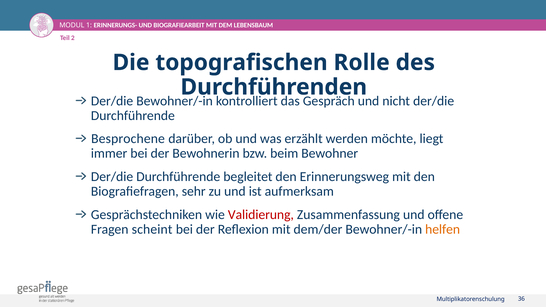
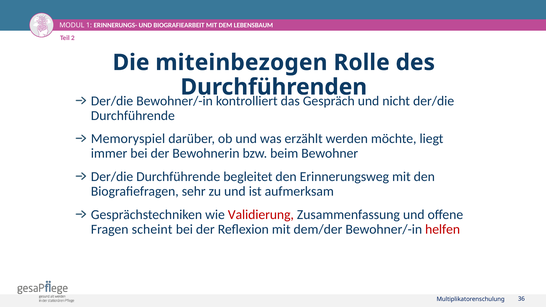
topografischen: topografischen -> miteinbezogen
Besprochene: Besprochene -> Memoryspiel
helfen colour: orange -> red
